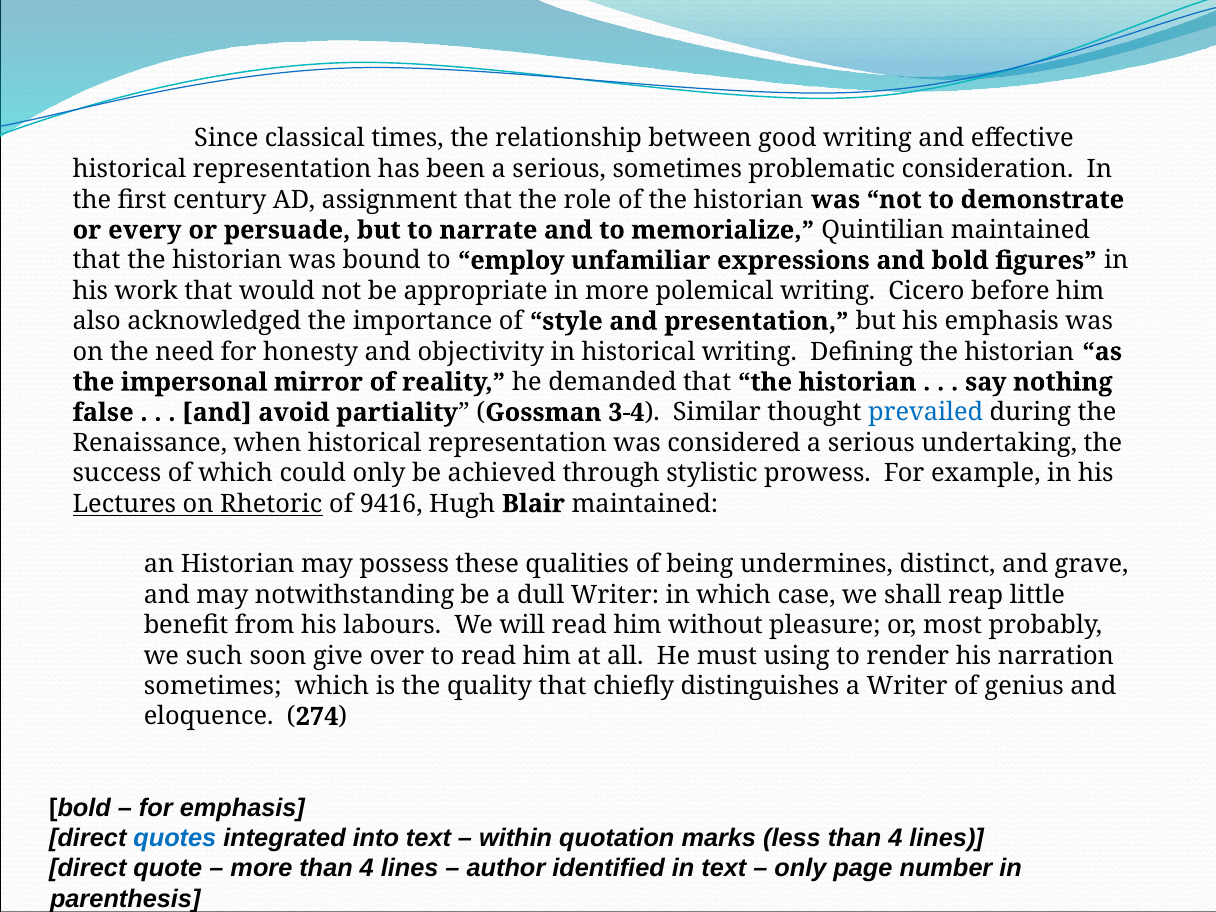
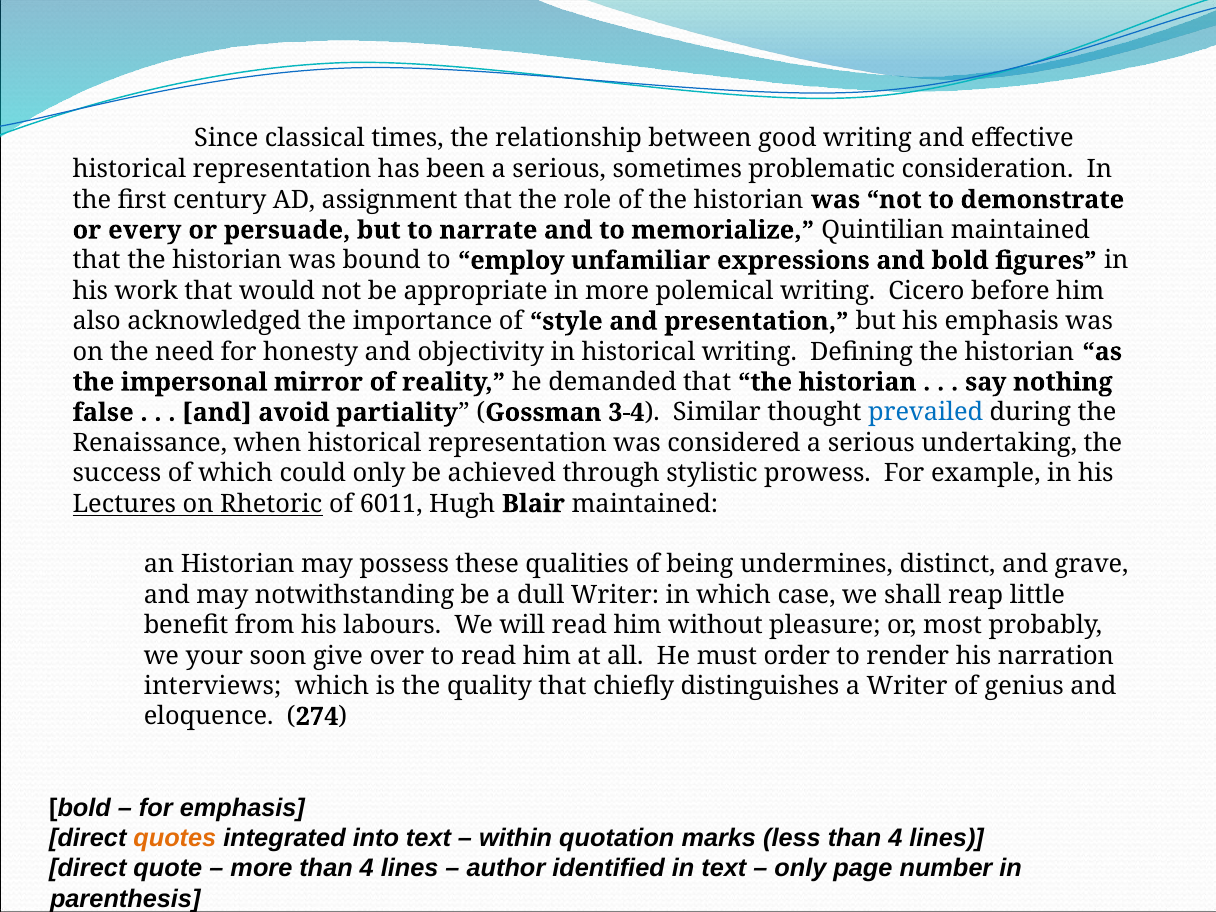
9416: 9416 -> 6011
such: such -> your
using: using -> order
sometimes at (213, 686): sometimes -> interviews
quotes colour: blue -> orange
